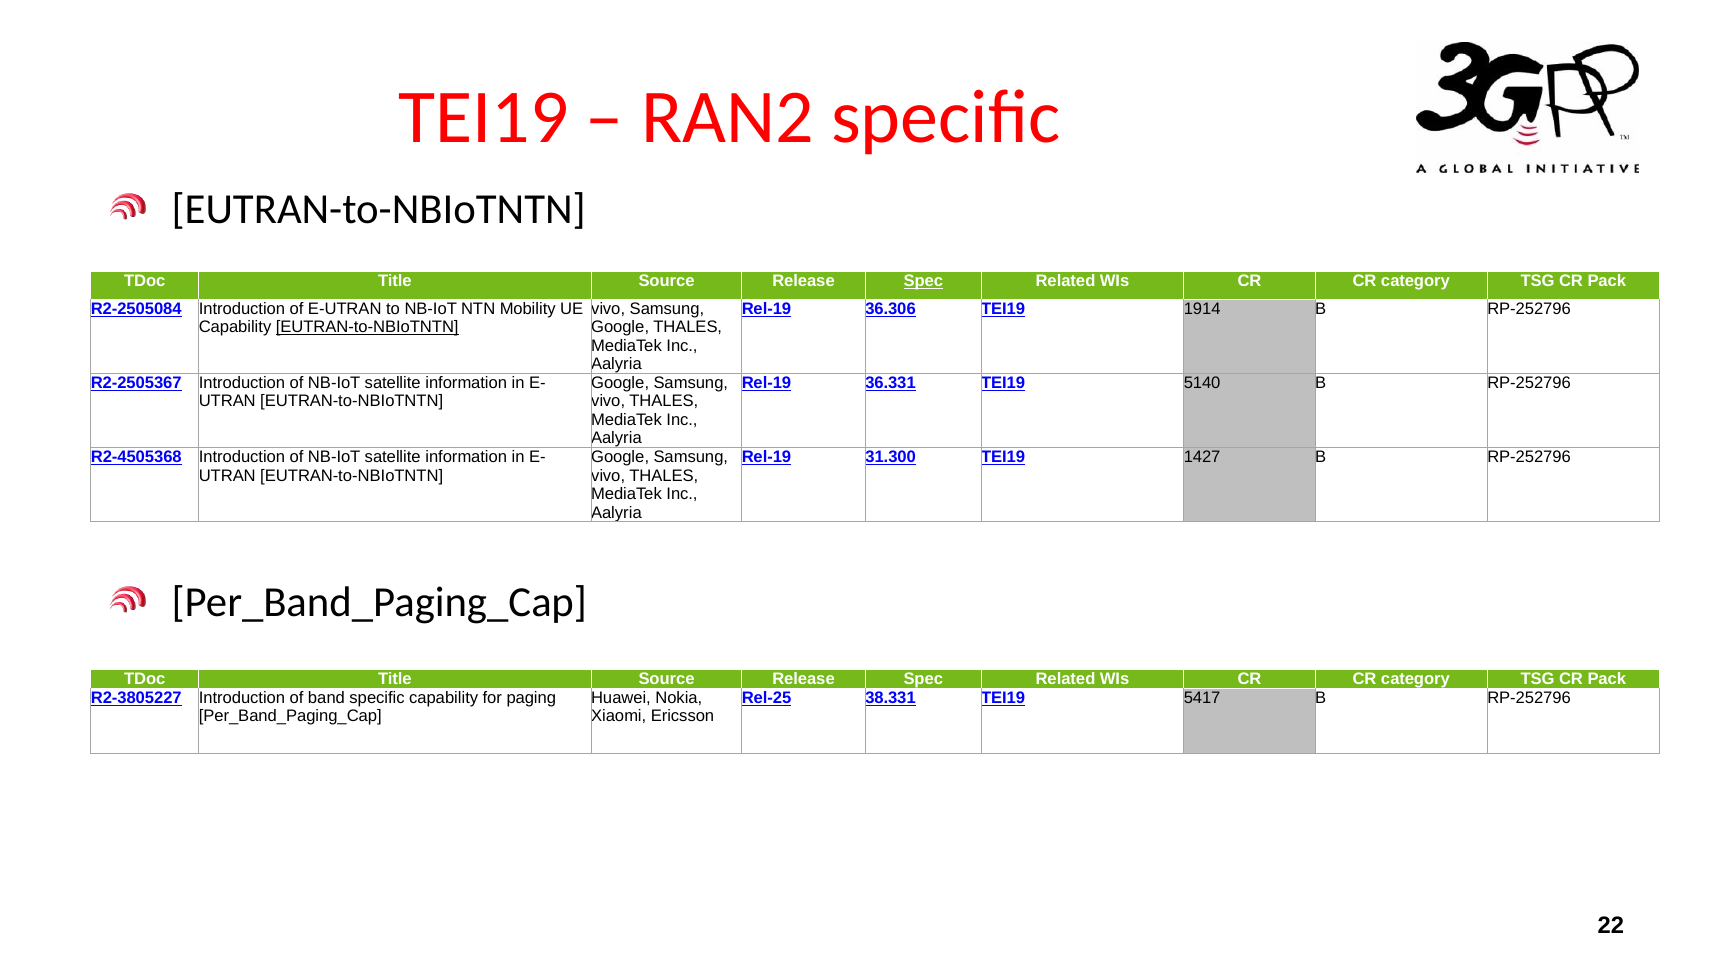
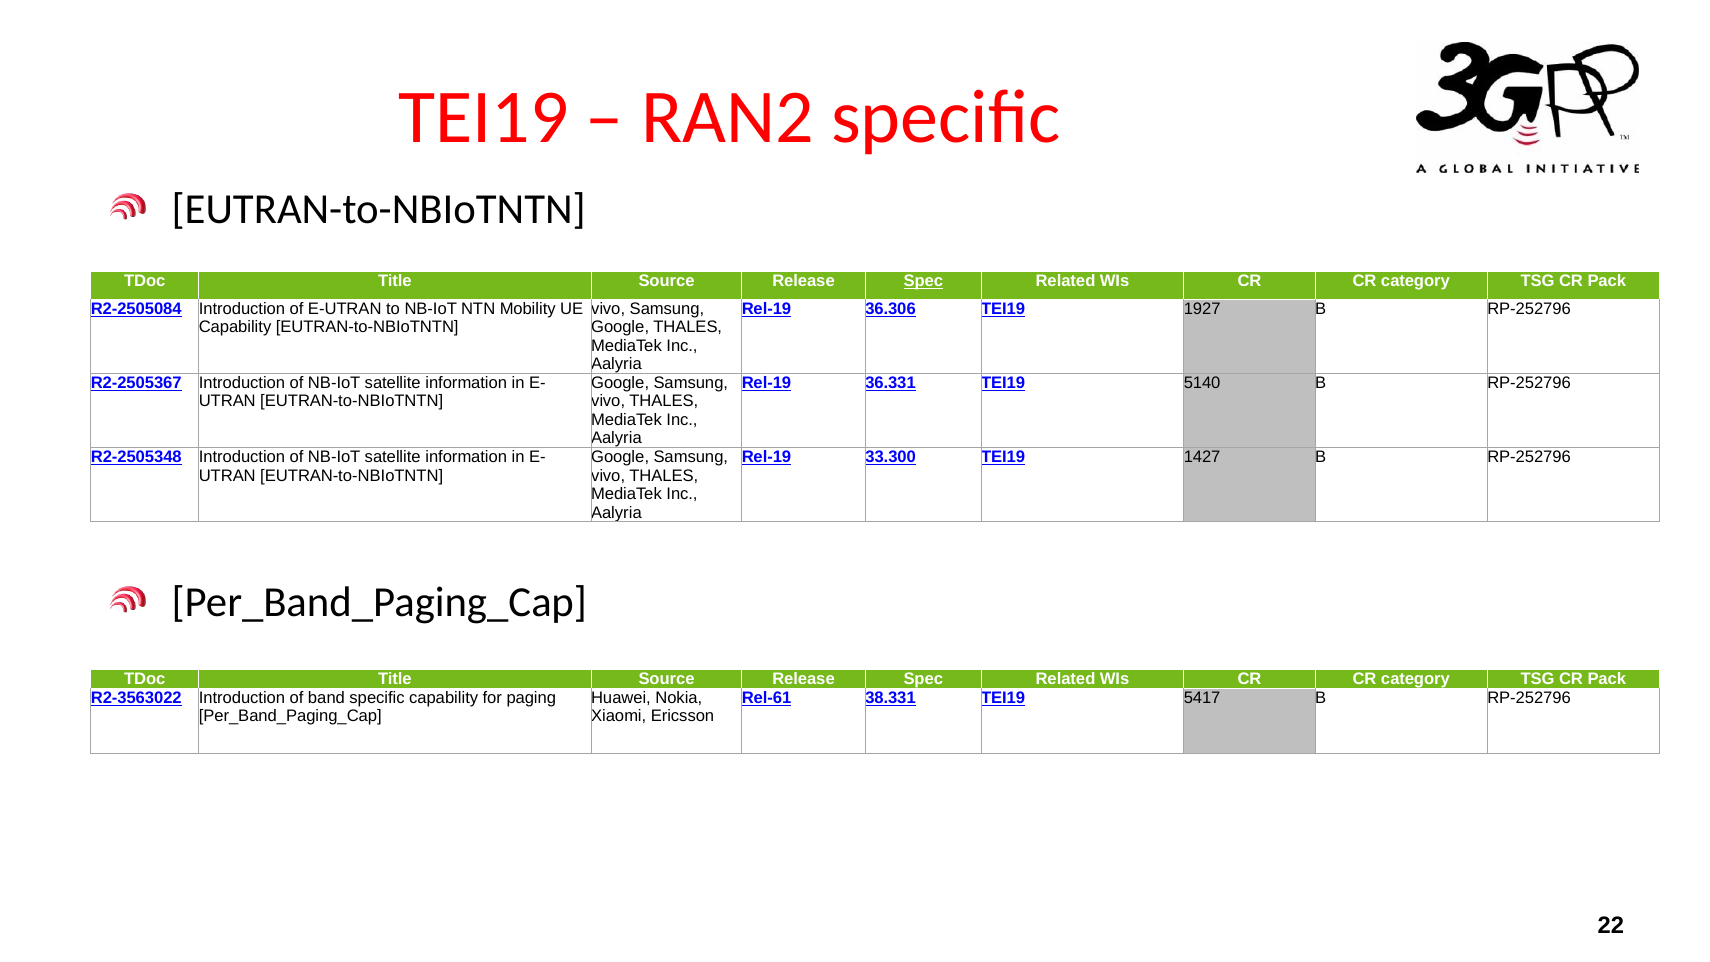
1914: 1914 -> 1927
EUTRAN-to-NBIoTNTN at (367, 327) underline: present -> none
R2-4505368: R2-4505368 -> R2-2505348
31.300: 31.300 -> 33.300
R2-3805227: R2-3805227 -> R2-3563022
Rel-25: Rel-25 -> Rel-61
